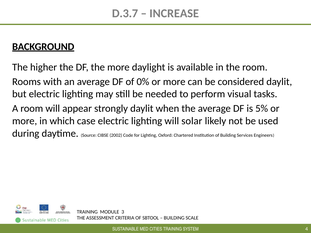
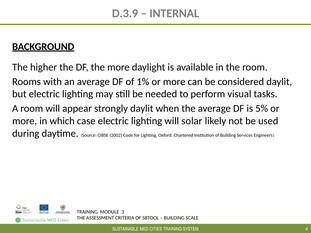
D.3.7: D.3.7 -> D.3.9
INCREASE: INCREASE -> INTERNAL
0%: 0% -> 1%
